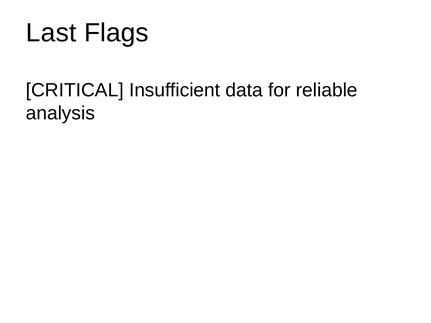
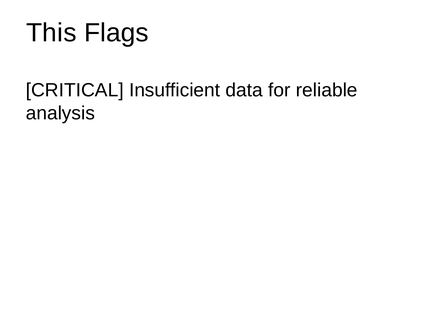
Last: Last -> This
